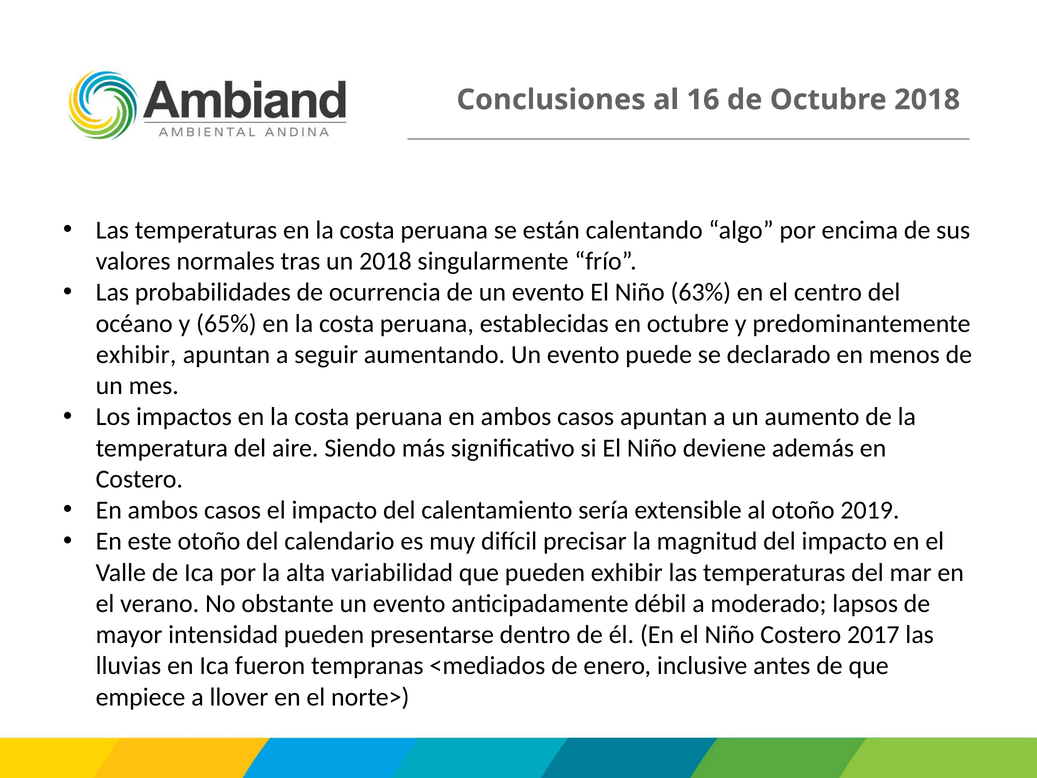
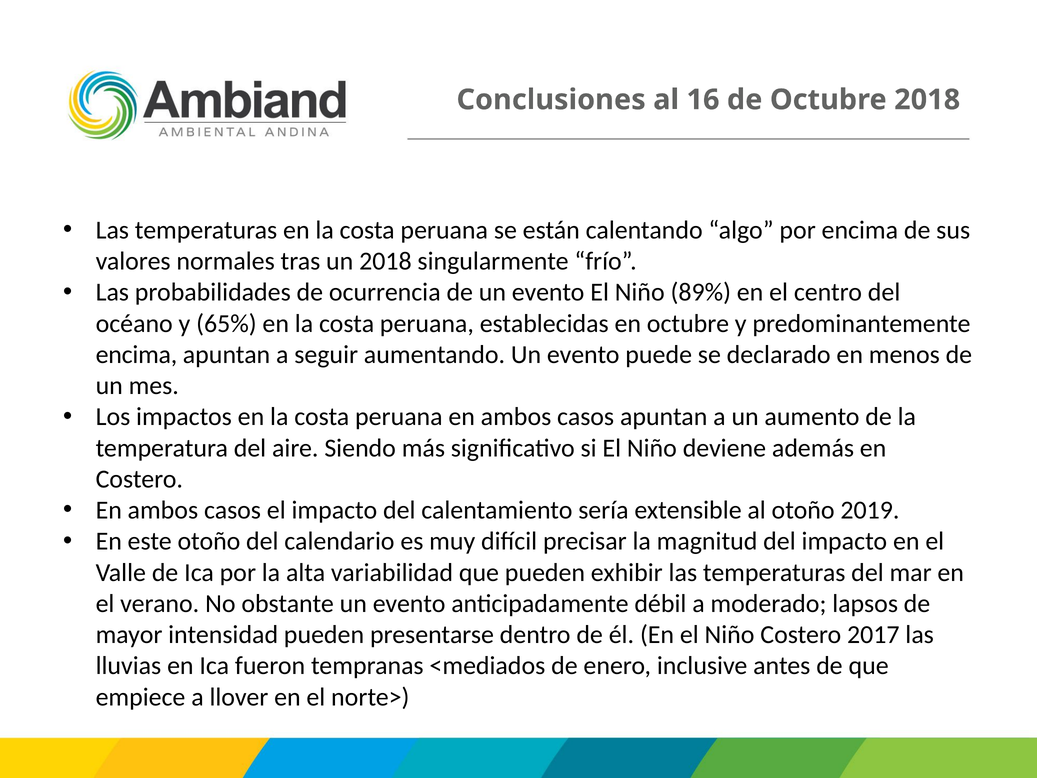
63%: 63% -> 89%
exhibir at (136, 355): exhibir -> encima
